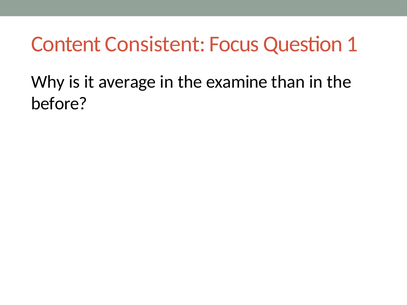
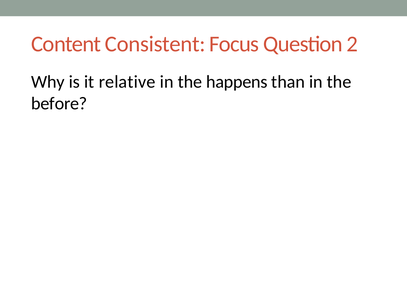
1: 1 -> 2
average: average -> relative
examine: examine -> happens
